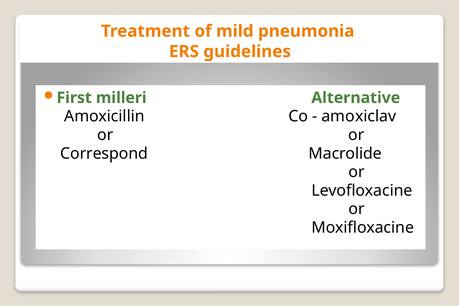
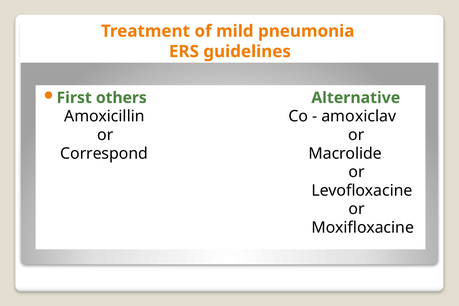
milleri: milleri -> others
